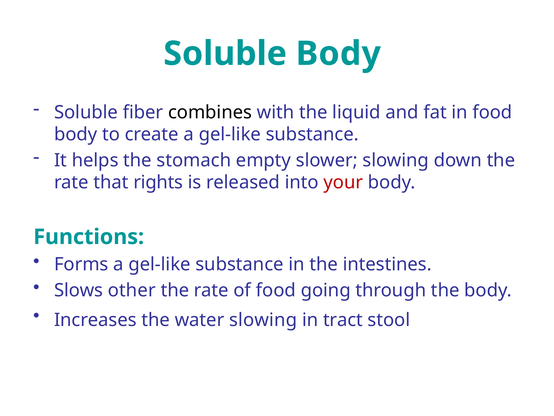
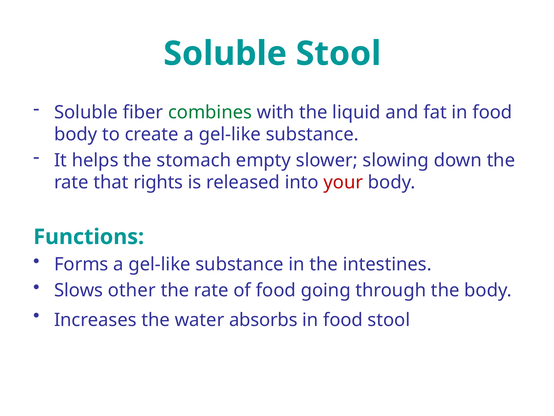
Soluble Body: Body -> Stool
combines colour: black -> green
water slowing: slowing -> absorbs
tract at (343, 320): tract -> food
